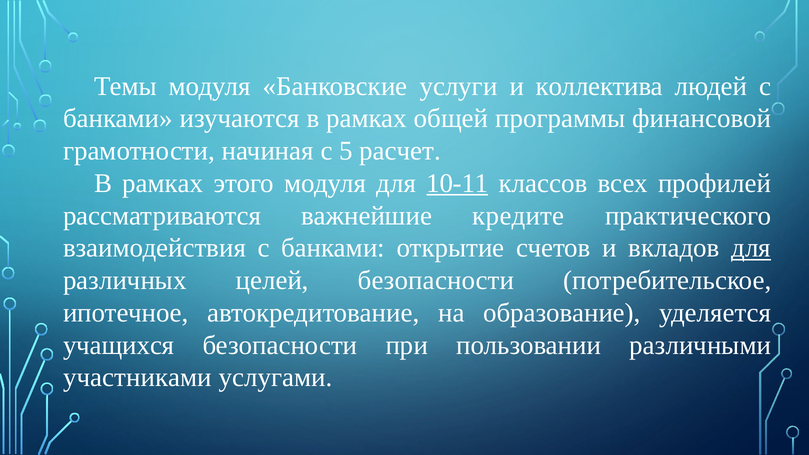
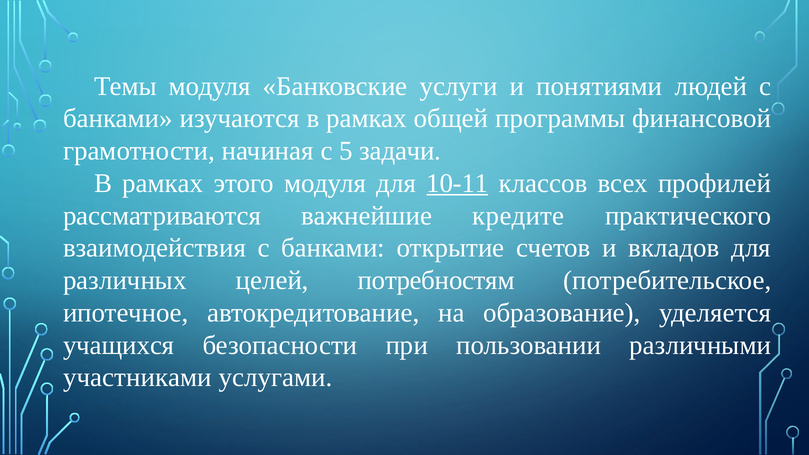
коллектива: коллектива -> понятиями
расчет: расчет -> задачи
для at (751, 248) underline: present -> none
целей безопасности: безопасности -> потребностям
